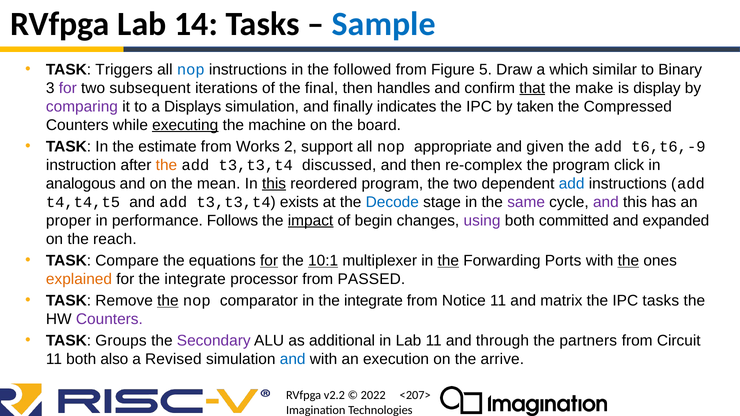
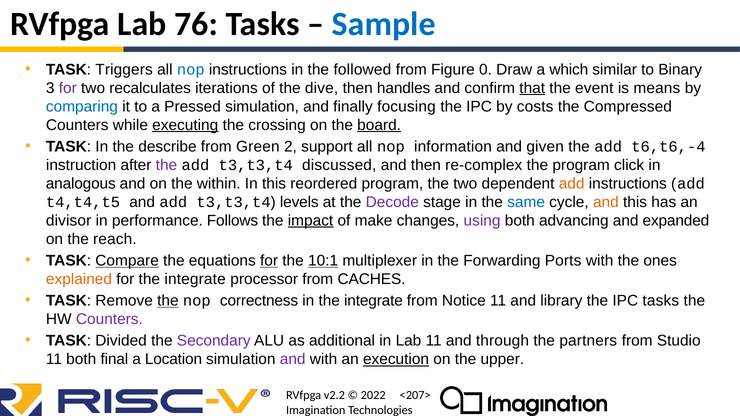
14: 14 -> 76
5: 5 -> 0
subsequent: subsequent -> recalculates
final: final -> dive
make: make -> event
display: display -> means
comparing colour: purple -> blue
Displays: Displays -> Pressed
indicates: indicates -> focusing
taken: taken -> costs
machine: machine -> crossing
board underline: none -> present
estimate: estimate -> describe
Works: Works -> Green
appropriate: appropriate -> information
t6,t6,-9: t6,t6,-9 -> t6,t6,-4
the at (166, 165) colour: orange -> purple
mean: mean -> within
this at (274, 184) underline: present -> none
add at (572, 184) colour: blue -> orange
exists: exists -> levels
Decode colour: blue -> purple
same colour: purple -> blue
and at (606, 202) colour: purple -> orange
proper: proper -> divisor
begin: begin -> make
committed: committed -> advancing
Compare underline: none -> present
the at (448, 261) underline: present -> none
the at (628, 261) underline: present -> none
PASSED: PASSED -> CACHES
comparator: comparator -> correctness
matrix: matrix -> library
Groups: Groups -> Divided
Circuit: Circuit -> Studio
also: also -> final
Revised: Revised -> Location
and at (293, 359) colour: blue -> purple
execution underline: none -> present
arrive: arrive -> upper
